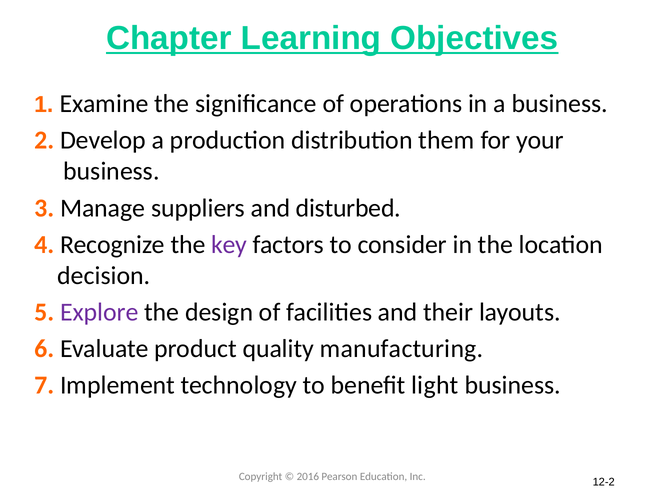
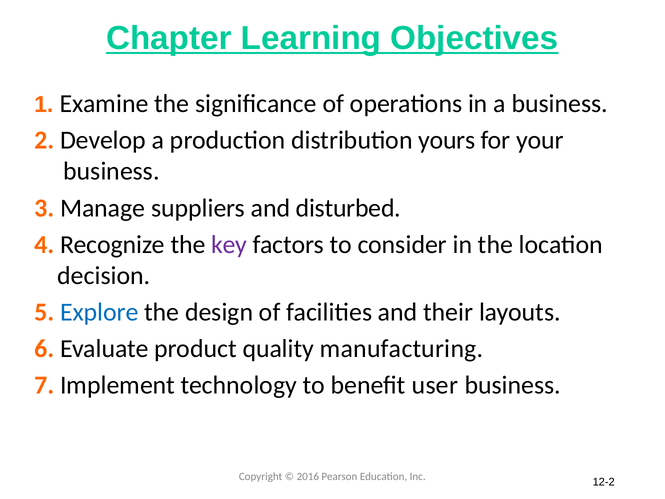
them: them -> yours
Explore colour: purple -> blue
light: light -> user
